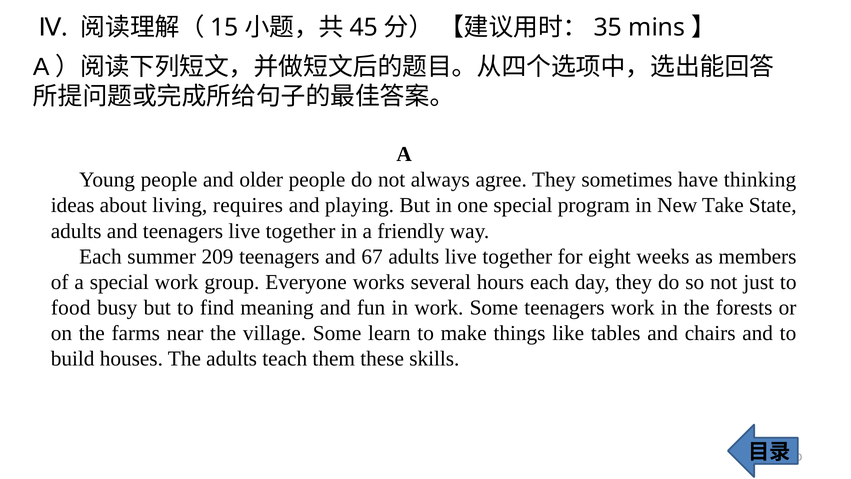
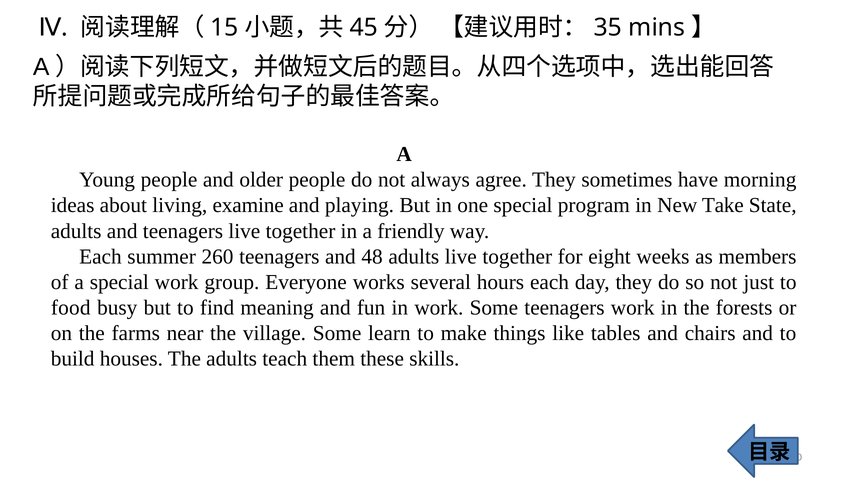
thinking: thinking -> morning
requires: requires -> examine
209: 209 -> 260
67: 67 -> 48
